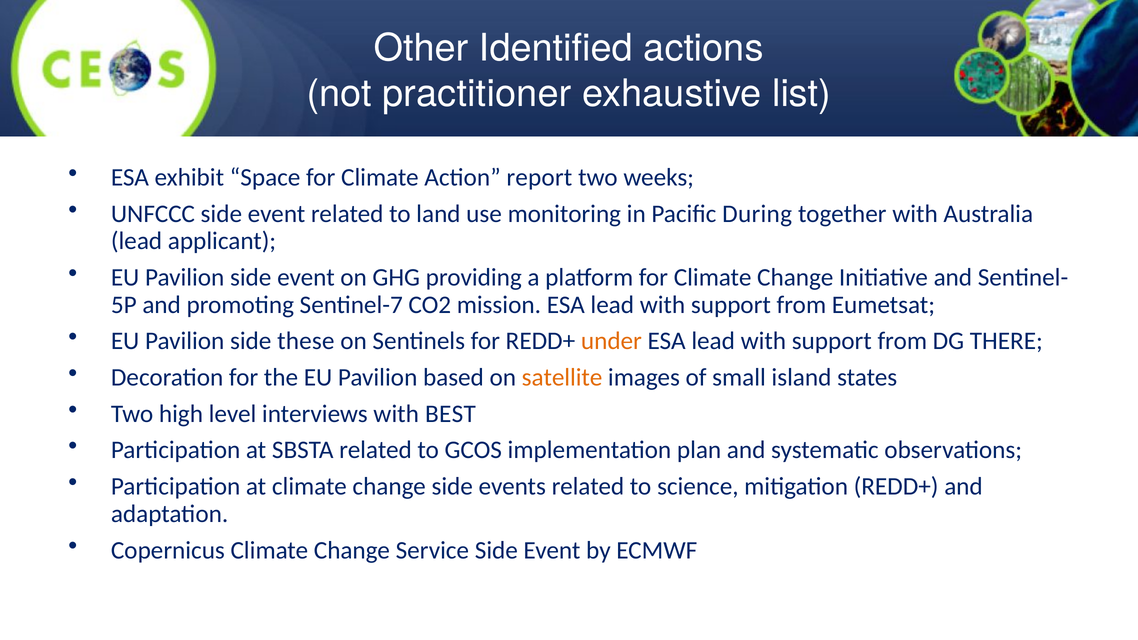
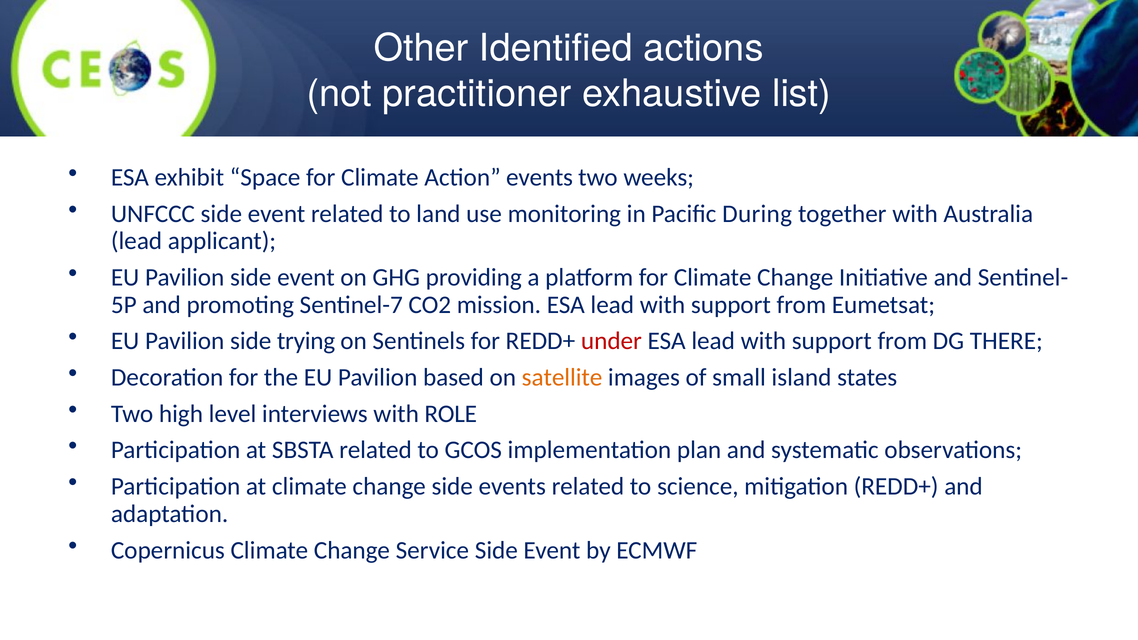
Action report: report -> events
these: these -> trying
under colour: orange -> red
BEST: BEST -> ROLE
